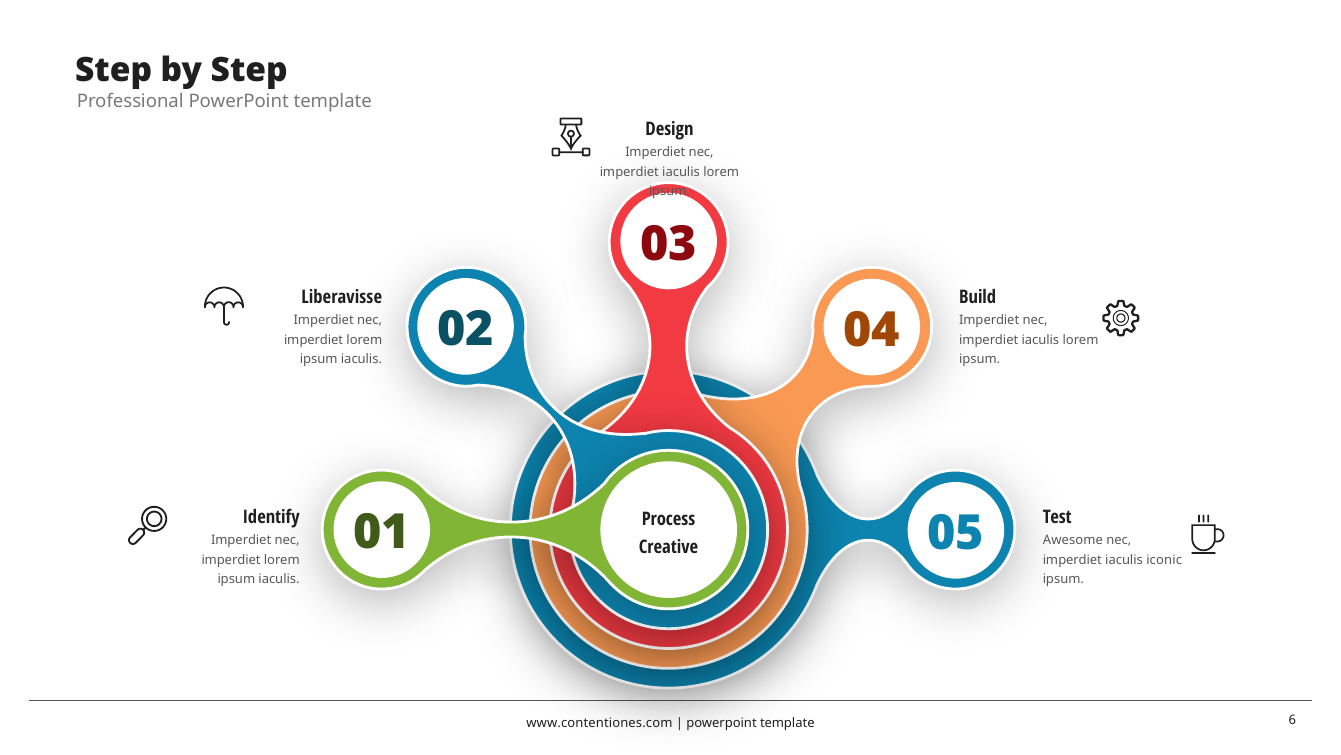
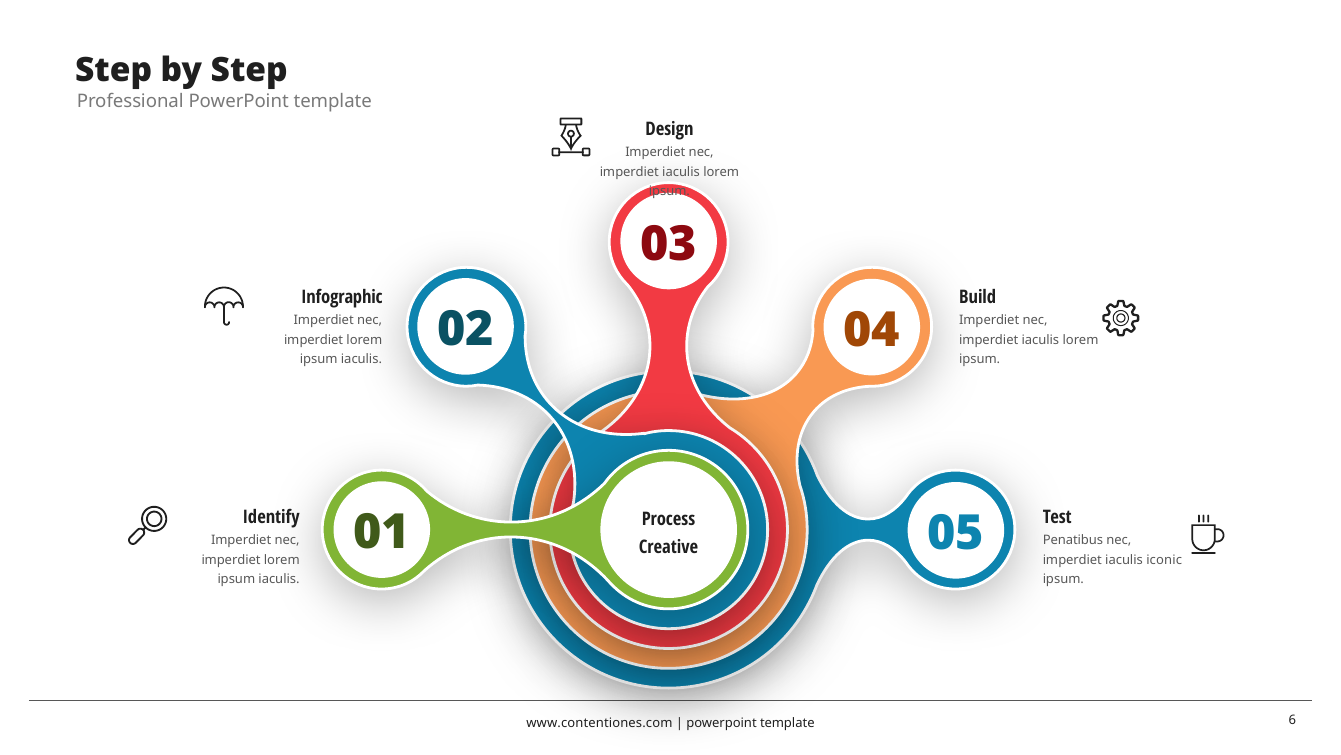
Liberavisse: Liberavisse -> Infographic
Awesome: Awesome -> Penatibus
